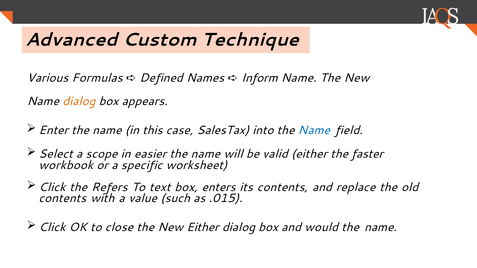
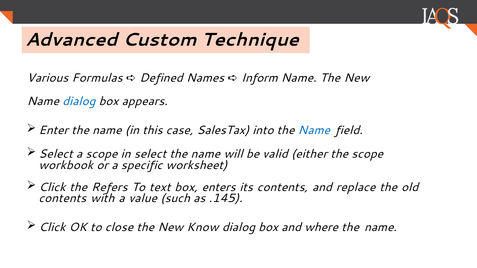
dialog at (79, 101) colour: orange -> blue
in easier: easier -> select
the faster: faster -> scope
.015: .015 -> .145
New Either: Either -> Know
would: would -> where
